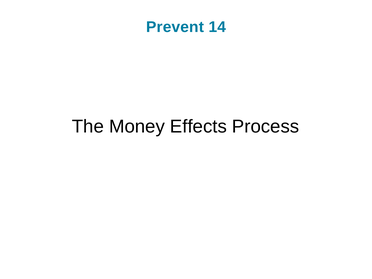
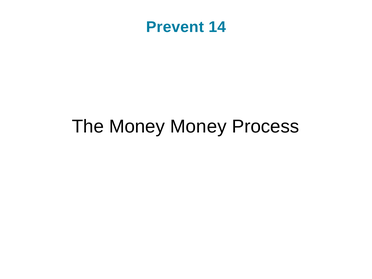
Money Effects: Effects -> Money
